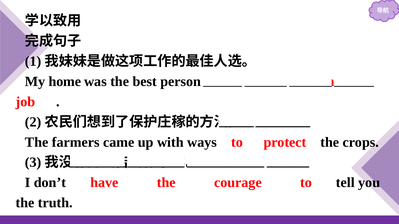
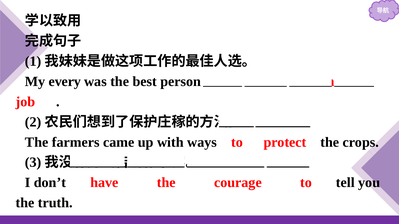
home: home -> every
